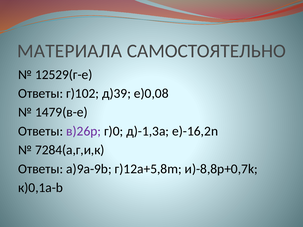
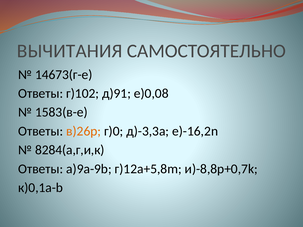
МАТЕРИАЛА: МАТЕРИАЛА -> ВЫЧИТАНИЯ
12529(г-е: 12529(г-е -> 14673(г-е
д)39: д)39 -> д)91
1479(в-е: 1479(в-е -> 1583(в-е
в)26р colour: purple -> orange
д)-1,3а: д)-1,3а -> д)-3,3а
7284(а,г,и,к: 7284(а,г,и,к -> 8284(а,г,и,к
